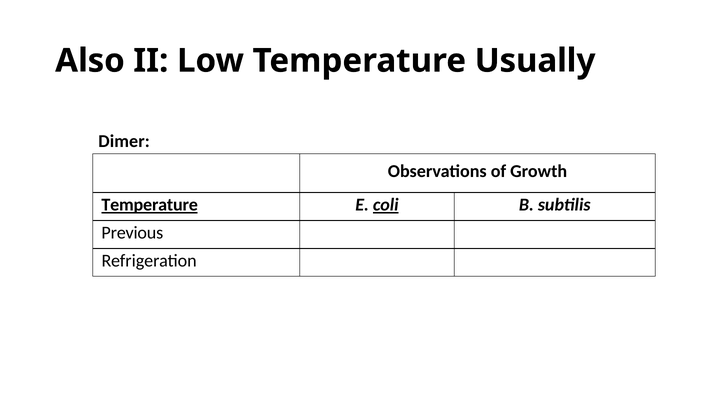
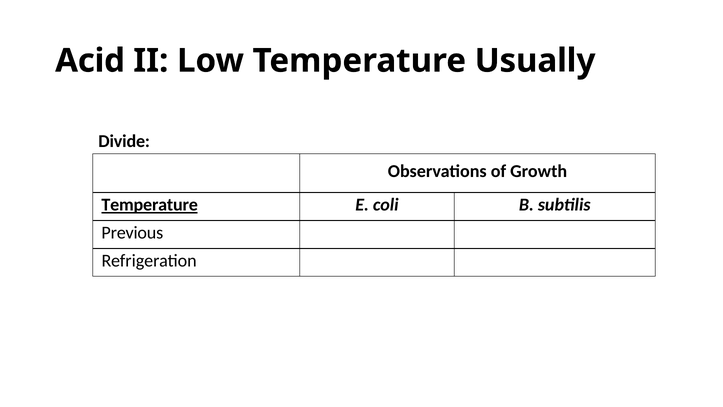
Also: Also -> Acid
Dimer: Dimer -> Divide
coli underline: present -> none
